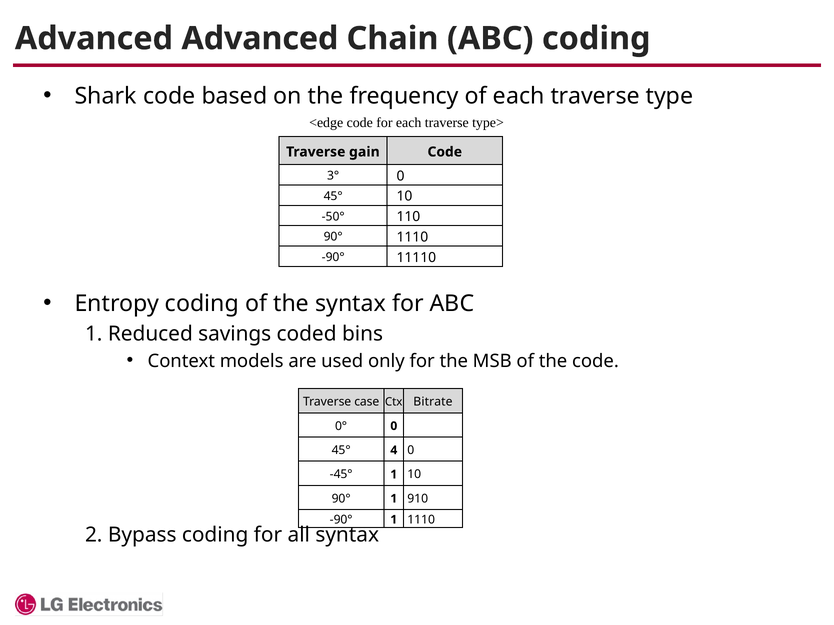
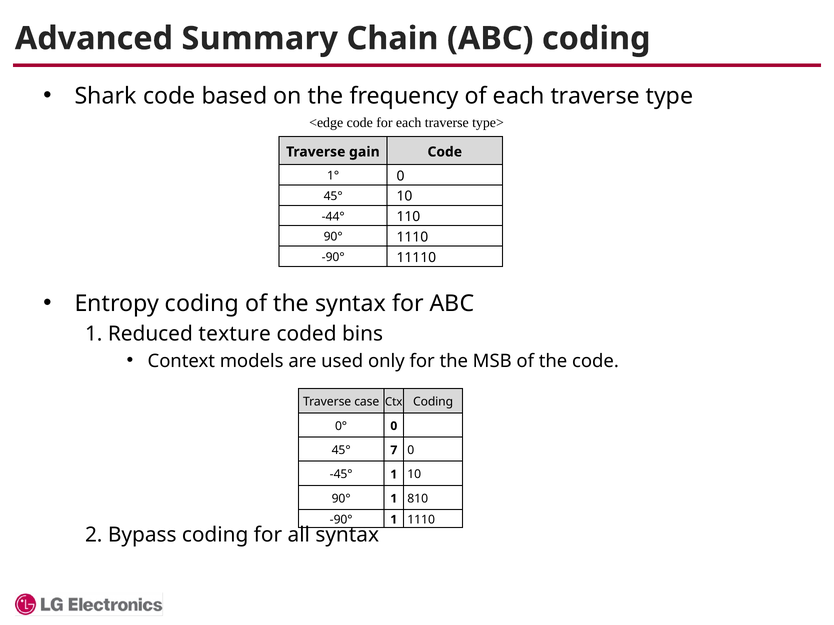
Advanced Advanced: Advanced -> Summary
3°: 3° -> 1°
-50°: -50° -> -44°
savings: savings -> texture
Ctx Bitrate: Bitrate -> Coding
4: 4 -> 7
910: 910 -> 810
